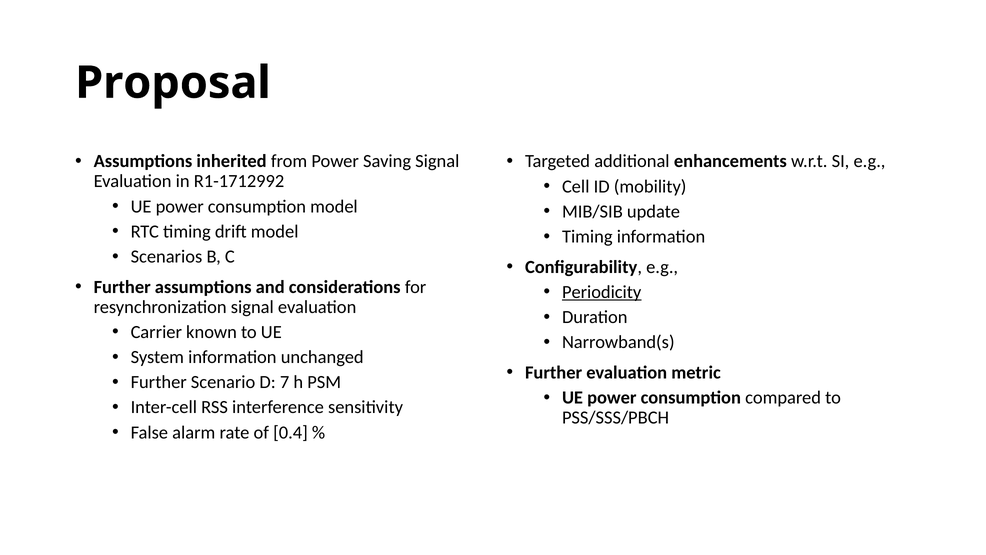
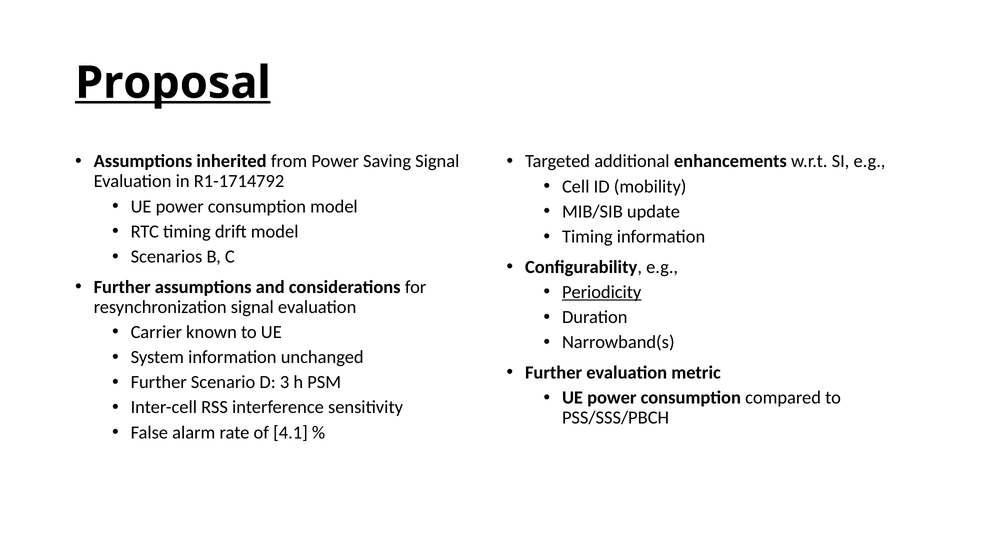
Proposal underline: none -> present
R1-1712992: R1-1712992 -> R1-1714792
7: 7 -> 3
0.4: 0.4 -> 4.1
